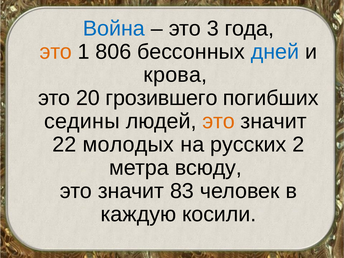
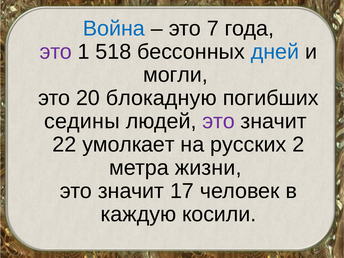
3: 3 -> 7
это at (56, 52) colour: orange -> purple
806: 806 -> 518
крова: крова -> могли
грозившего: грозившего -> блокадную
это at (219, 121) colour: orange -> purple
молодых: молодых -> умолкает
всюду: всюду -> жизни
83: 83 -> 17
